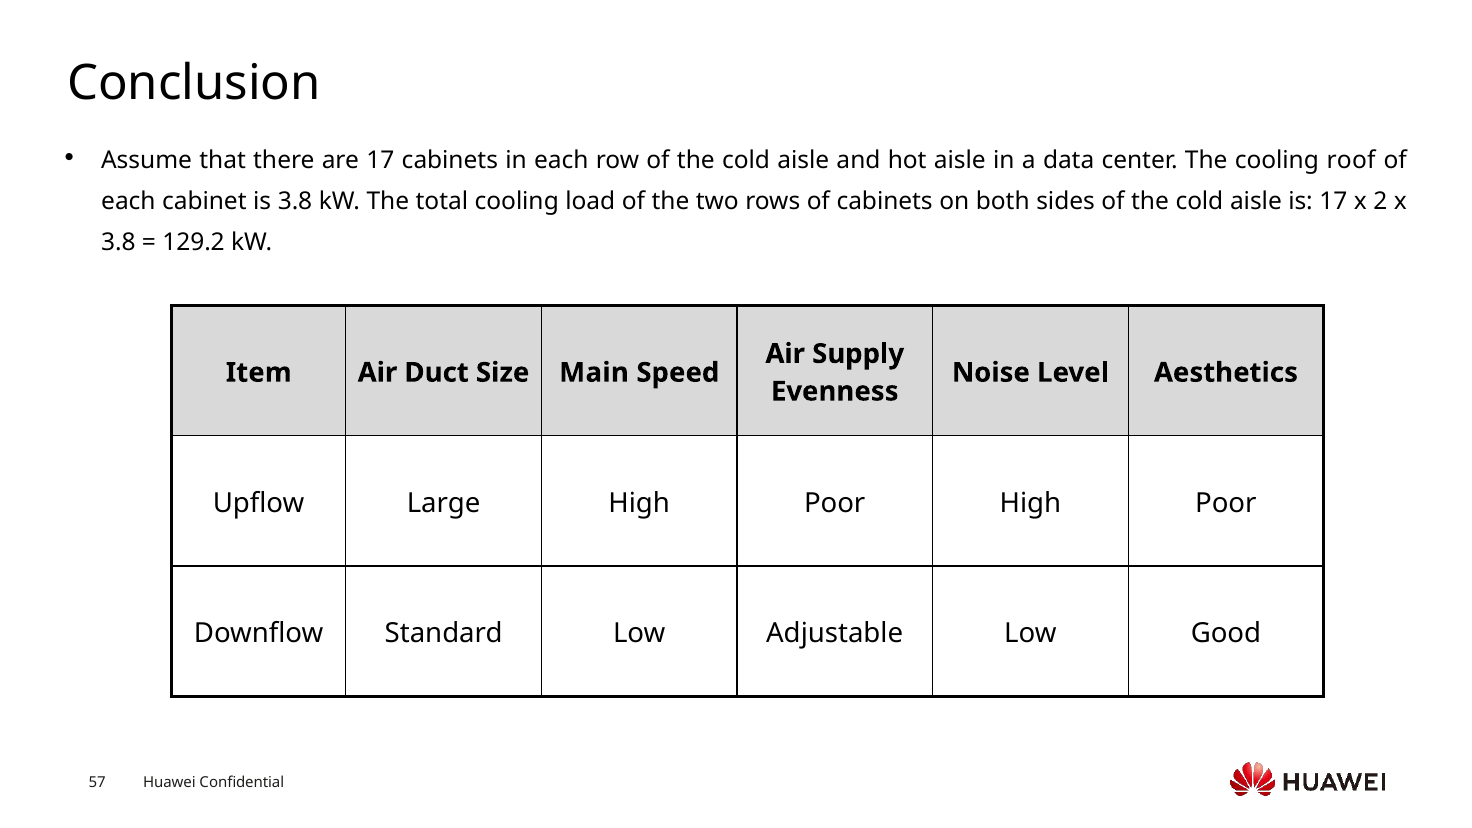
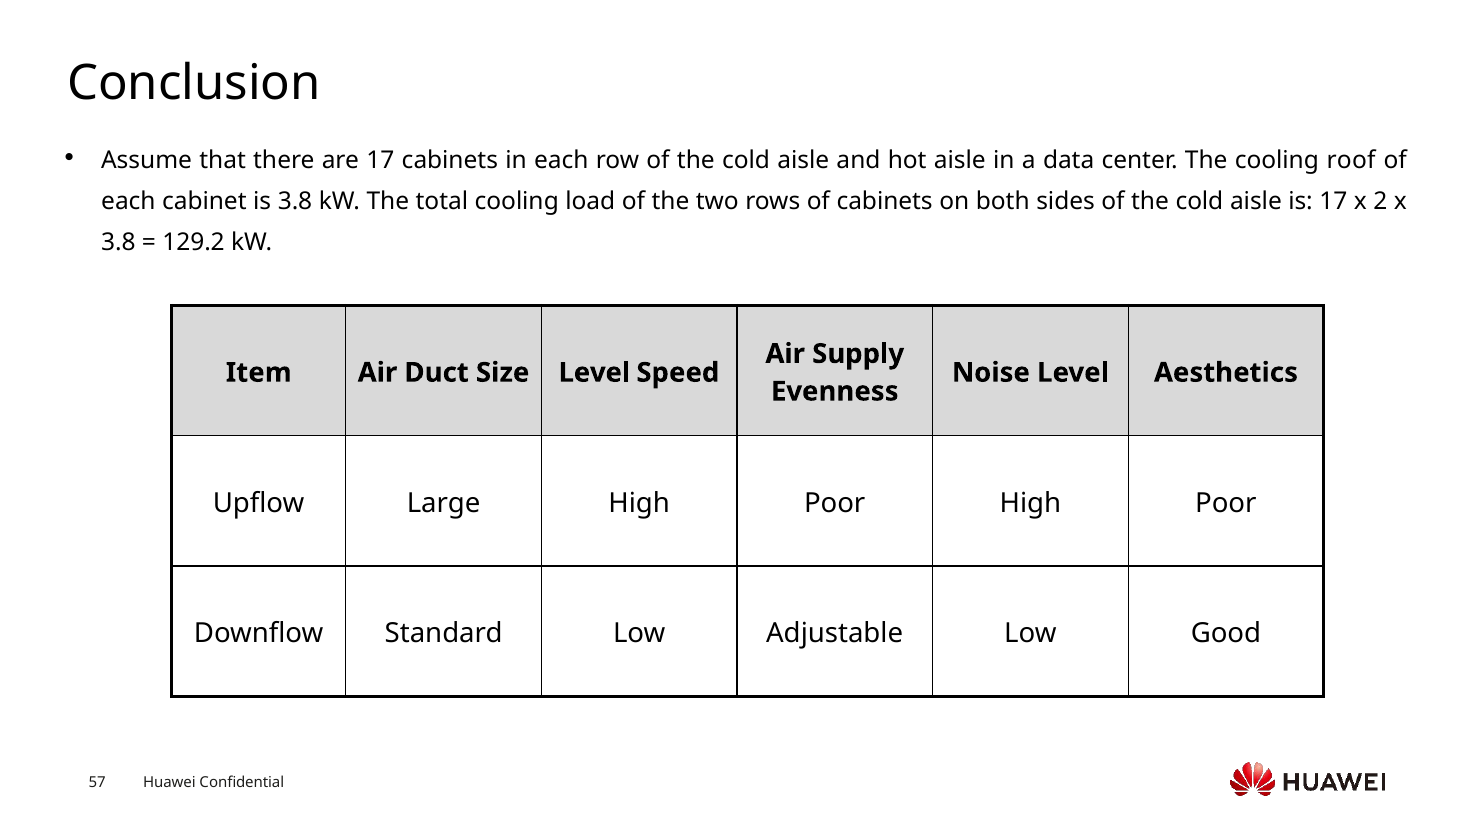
Size Main: Main -> Level
